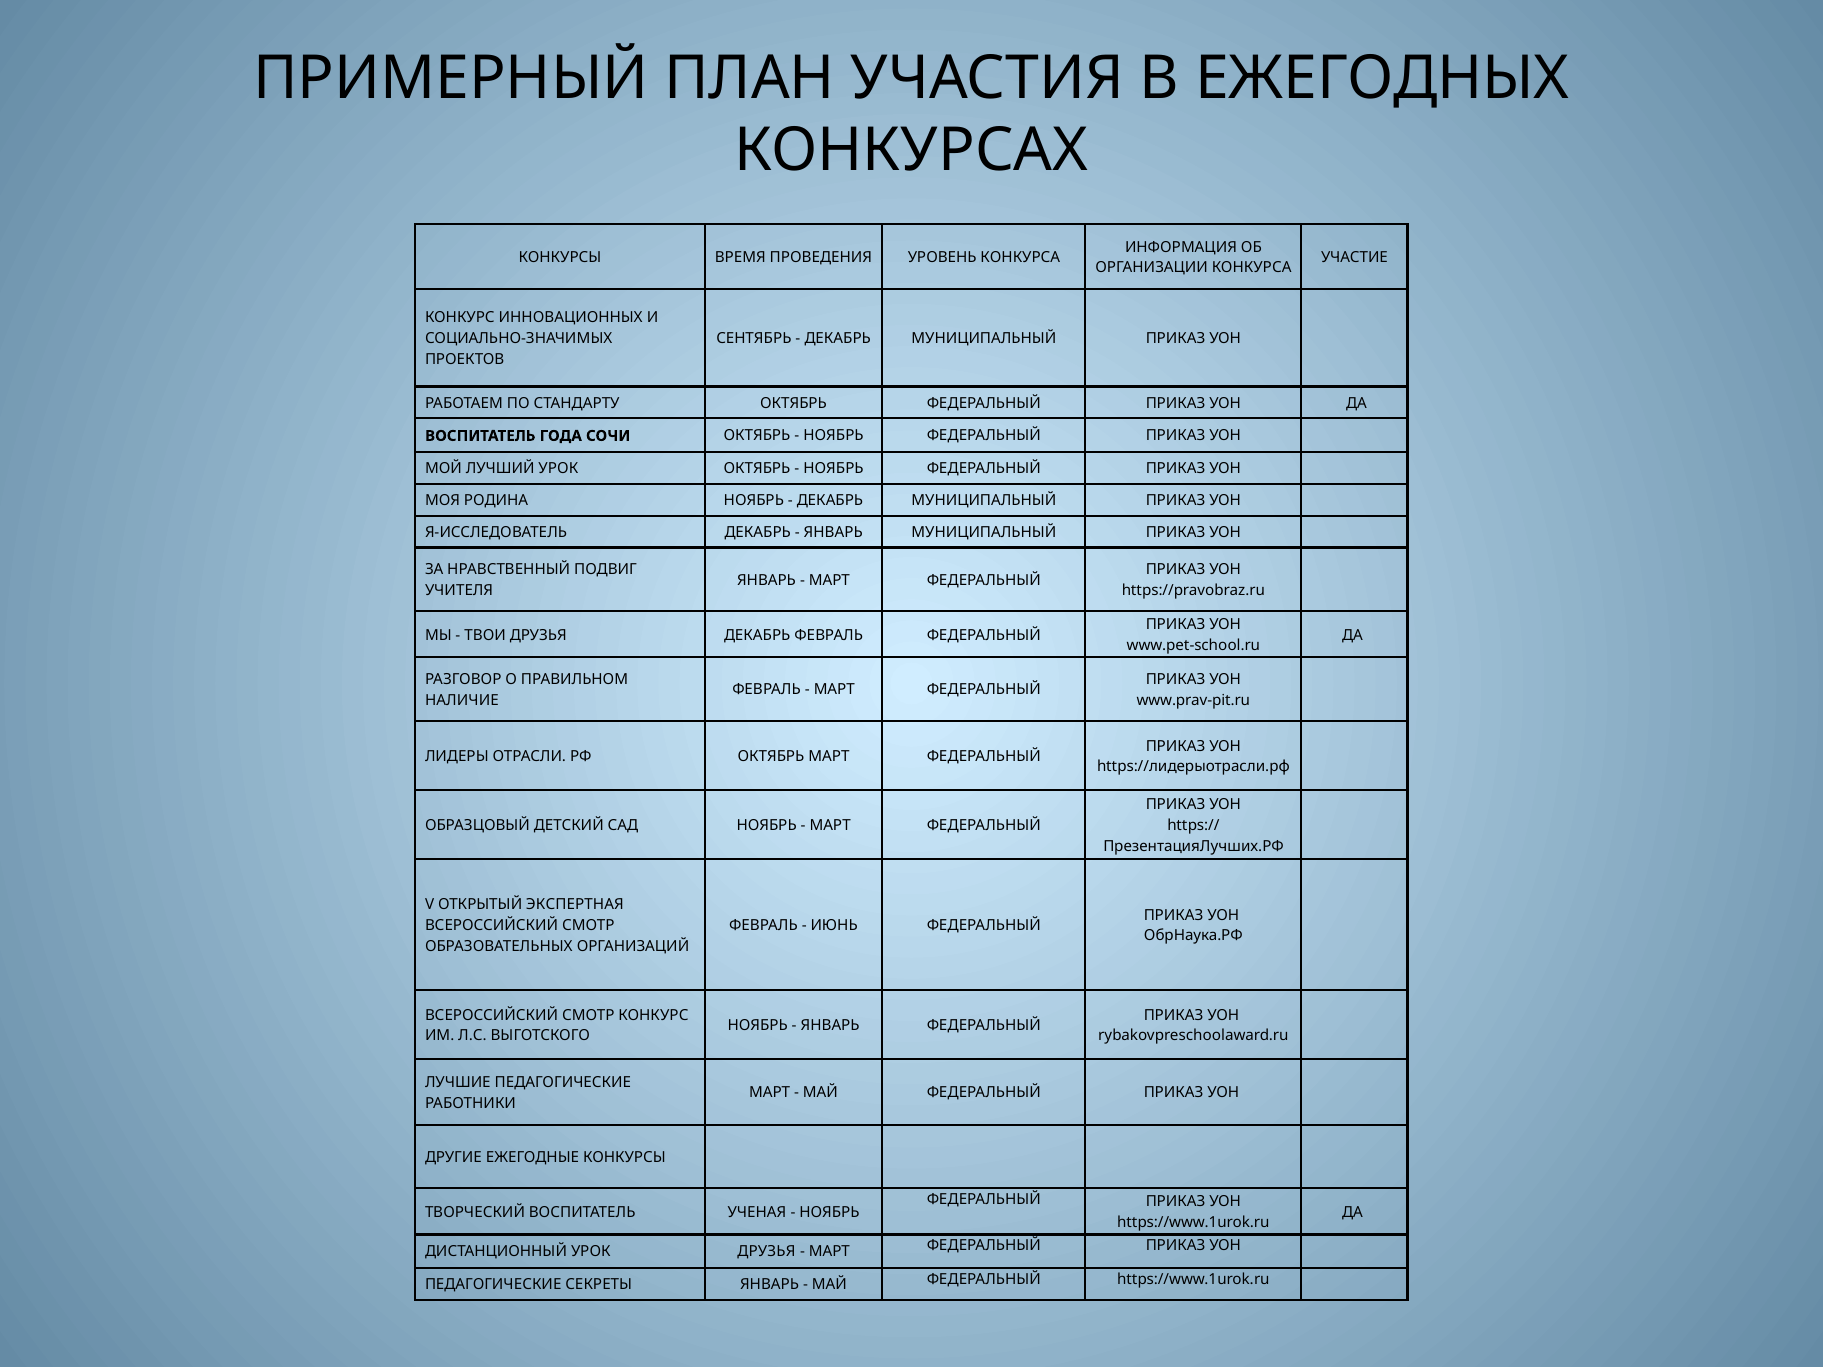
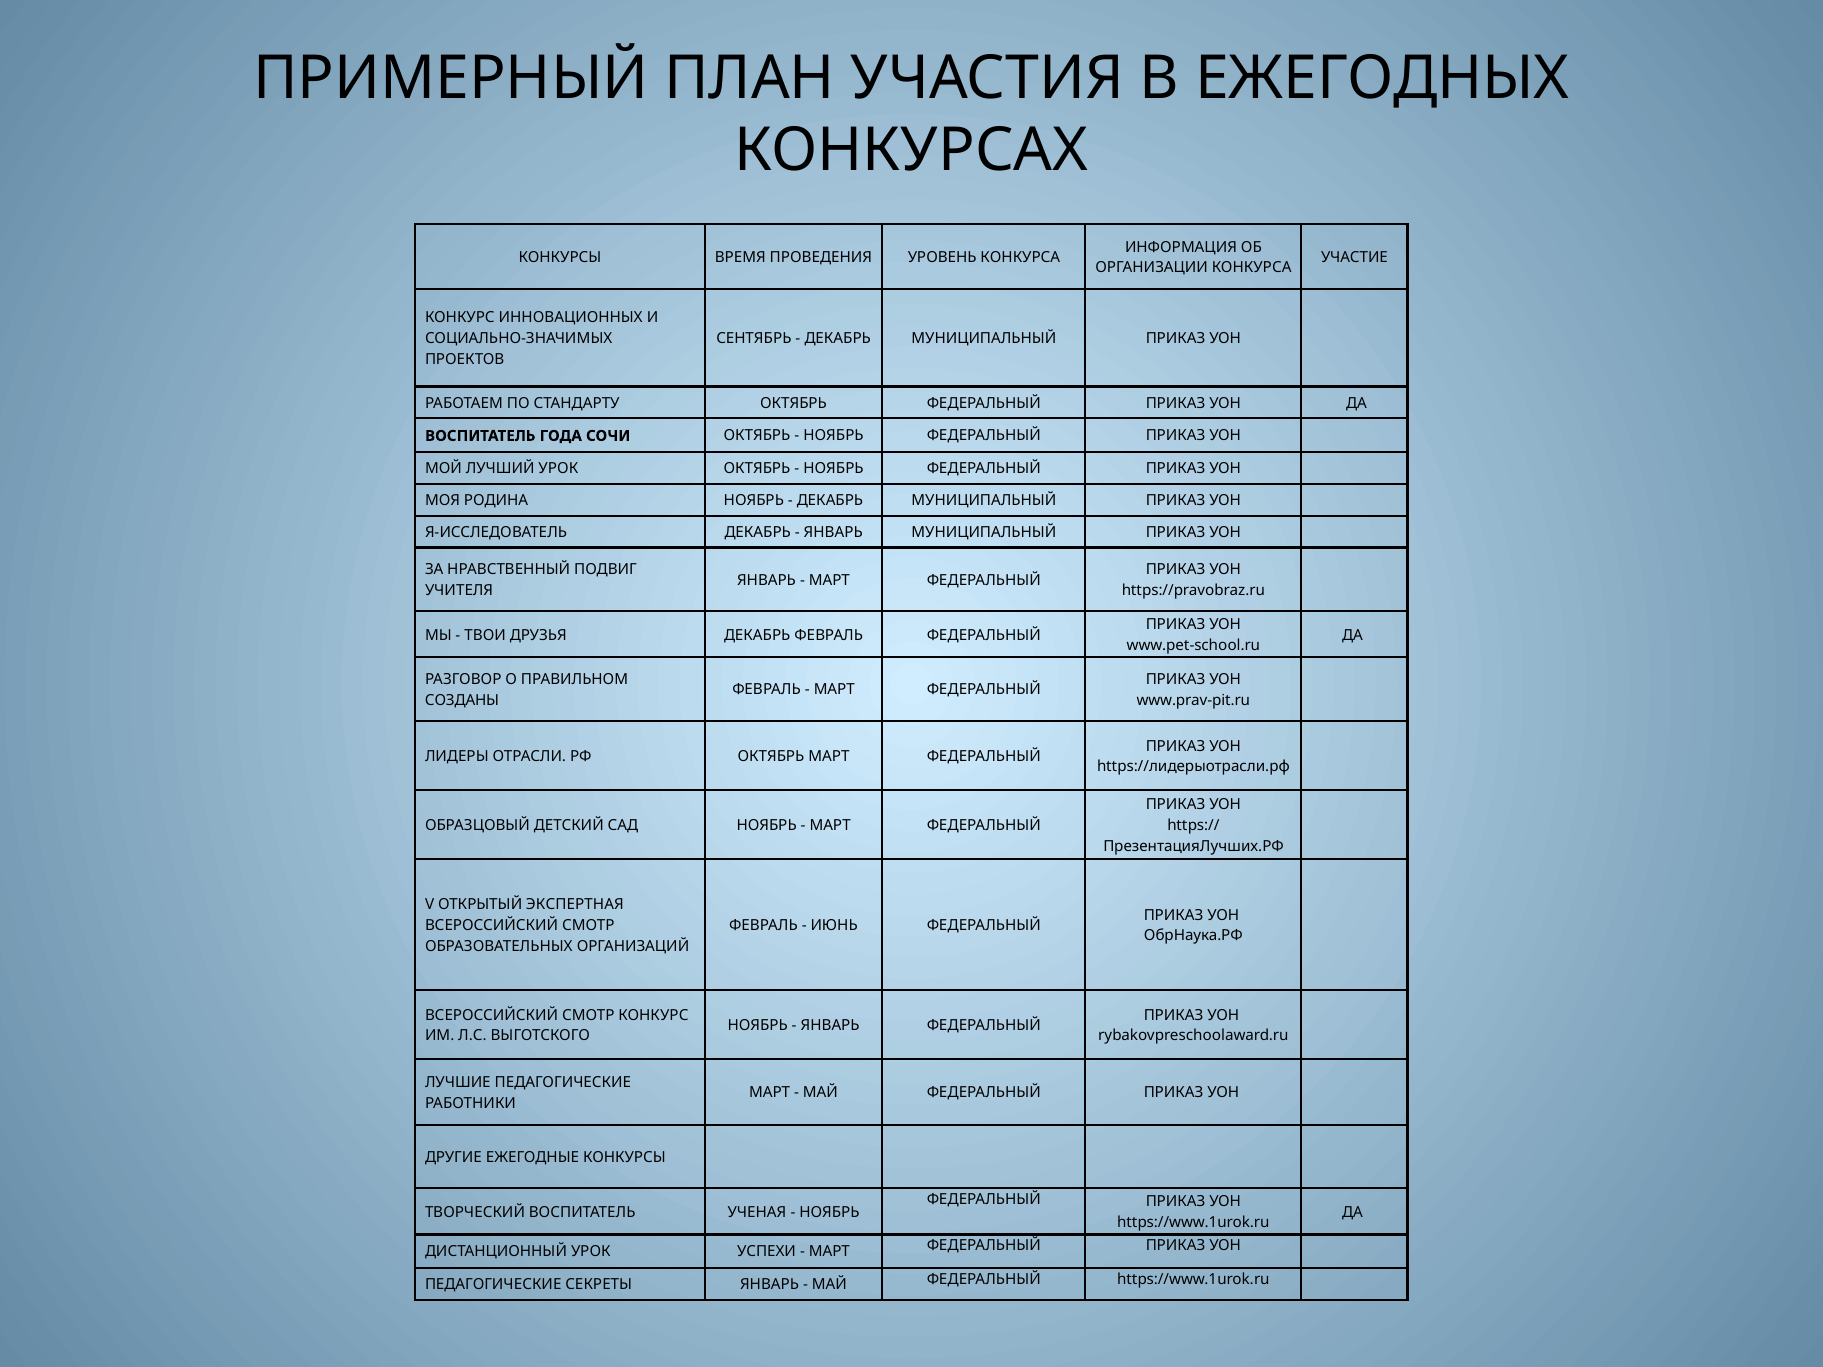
НАЛИЧИЕ: НАЛИЧИЕ -> СОЗДАНЫ
УРОК ДРУЗЬЯ: ДРУЗЬЯ -> УСПЕХИ
